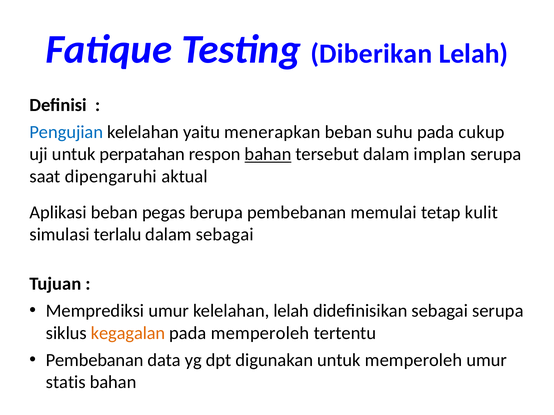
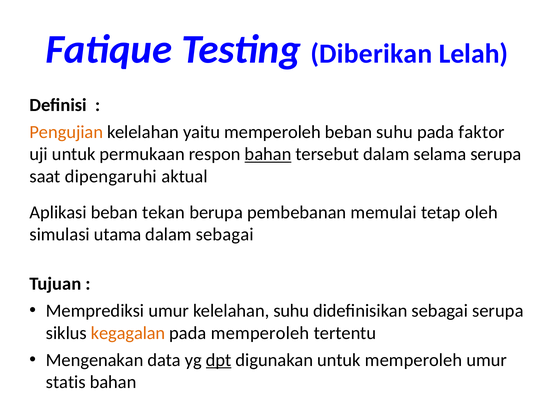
Pengujian colour: blue -> orange
yaitu menerapkan: menerapkan -> memperoleh
cukup: cukup -> faktor
perpatahan: perpatahan -> permukaan
implan: implan -> selama
pegas: pegas -> tekan
kulit: kulit -> oleh
terlalu: terlalu -> utama
kelelahan lelah: lelah -> suhu
Pembebanan at (95, 360): Pembebanan -> Mengenakan
dpt underline: none -> present
